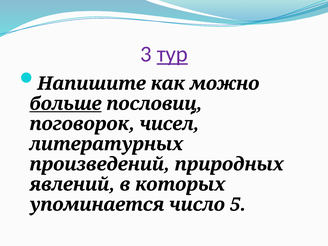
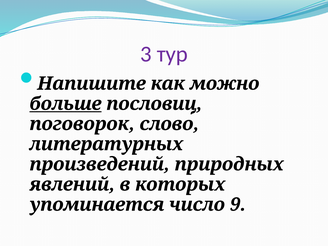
тур underline: present -> none
чисел: чисел -> слово
5: 5 -> 9
